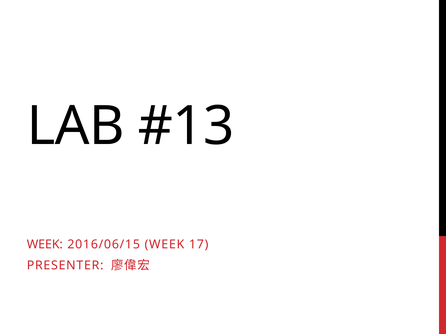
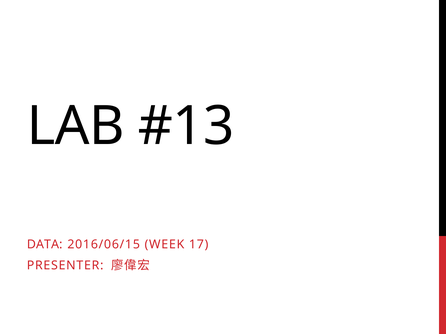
WEEK at (45, 245): WEEK -> DATA
